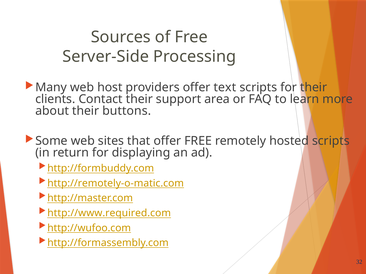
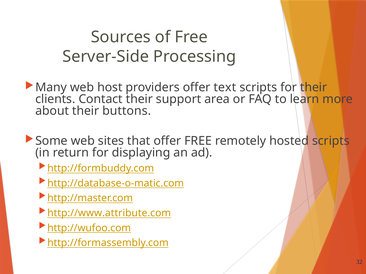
http://remotely-o-matic.com: http://remotely-o-matic.com -> http://database-o-matic.com
http://www.required.com: http://www.required.com -> http://www.attribute.com
